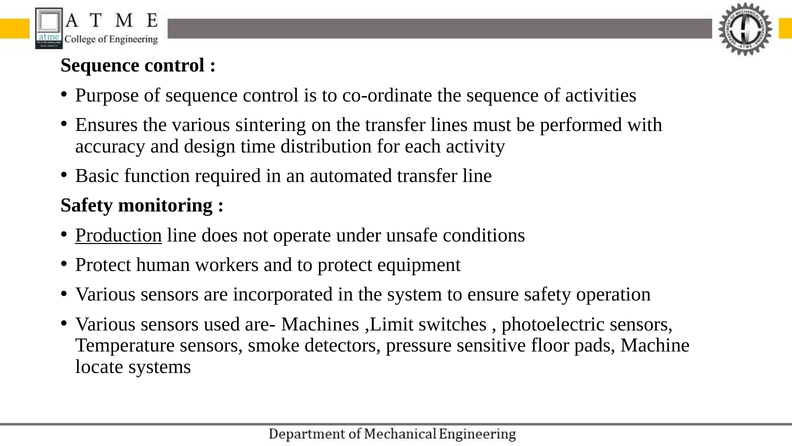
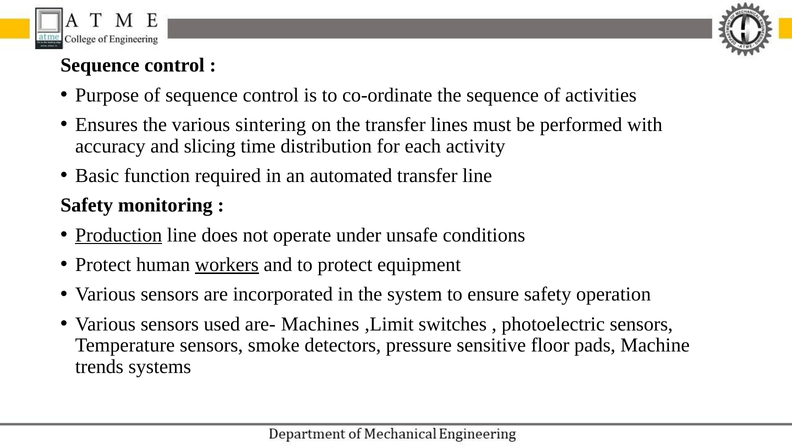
design: design -> slicing
workers underline: none -> present
locate: locate -> trends
